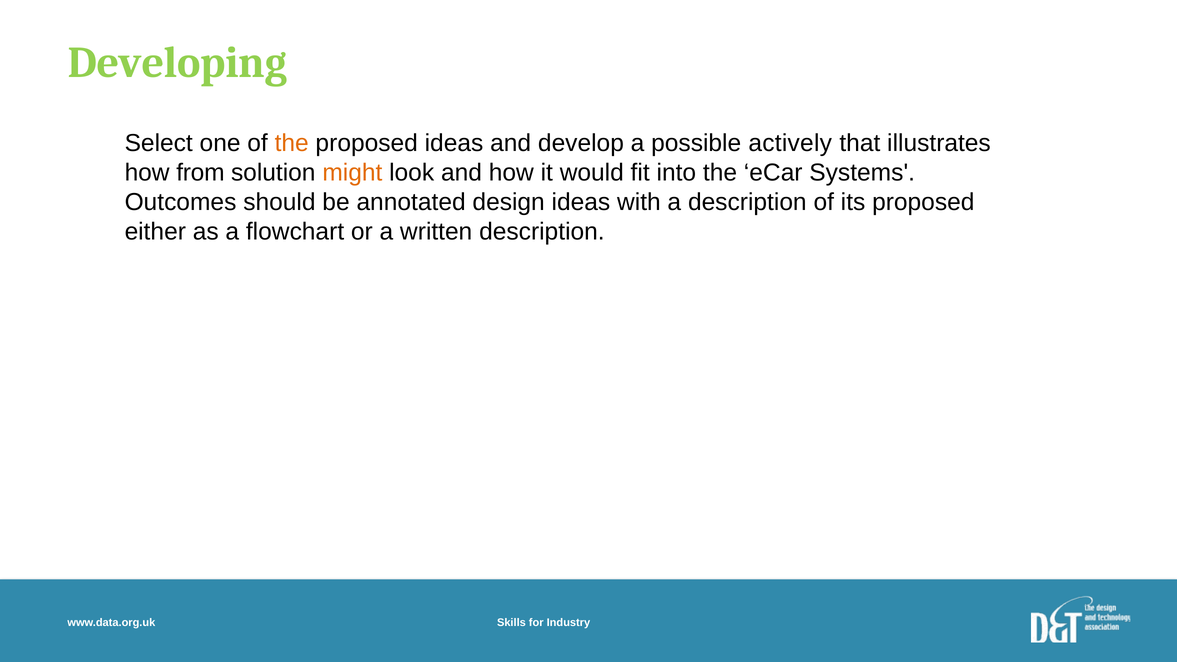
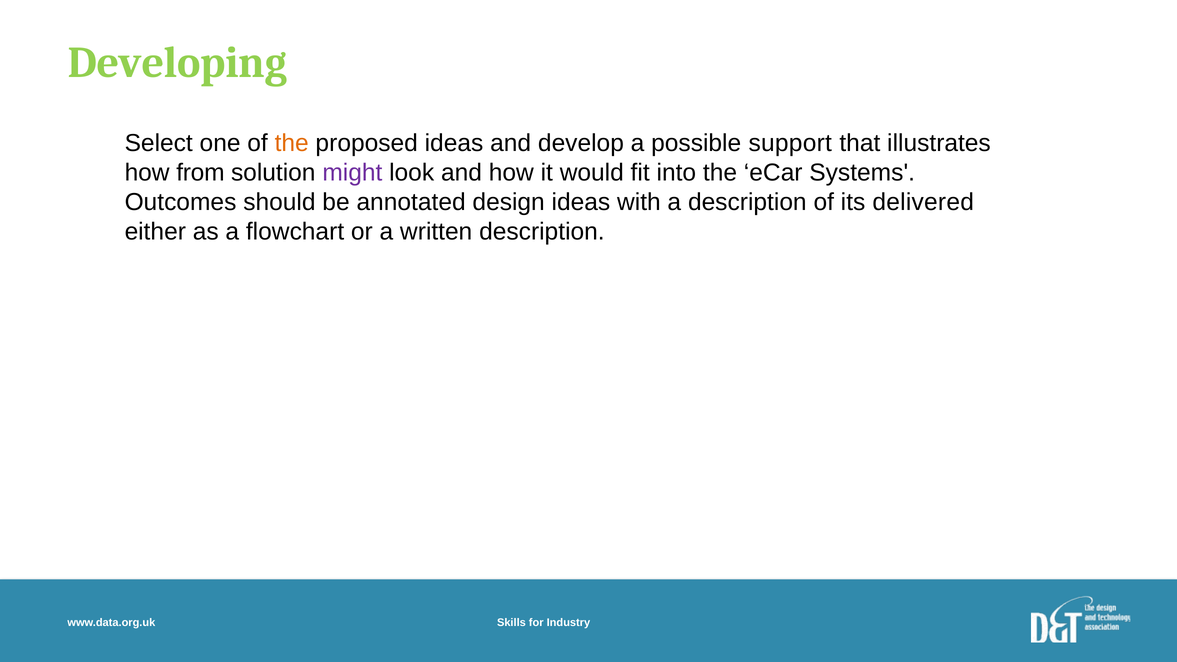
actively: actively -> support
might colour: orange -> purple
its proposed: proposed -> delivered
